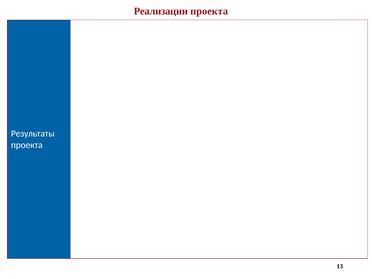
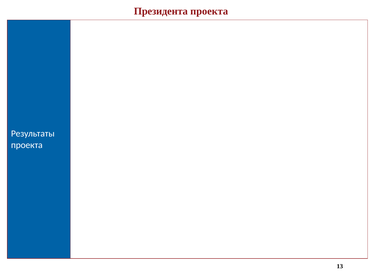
Реализации: Реализации -> Президента
